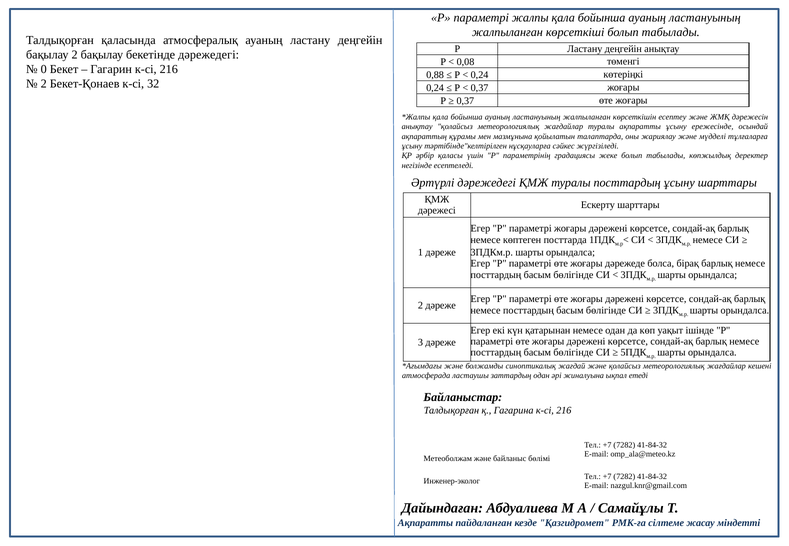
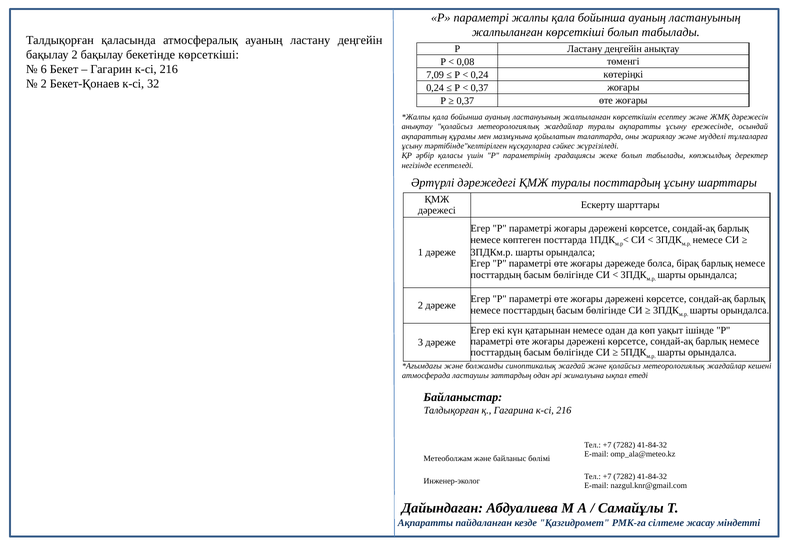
бекетінде дәрежедегі: дәрежедегі -> көрсеткіші
0: 0 -> 6
0,88: 0,88 -> 7,09
